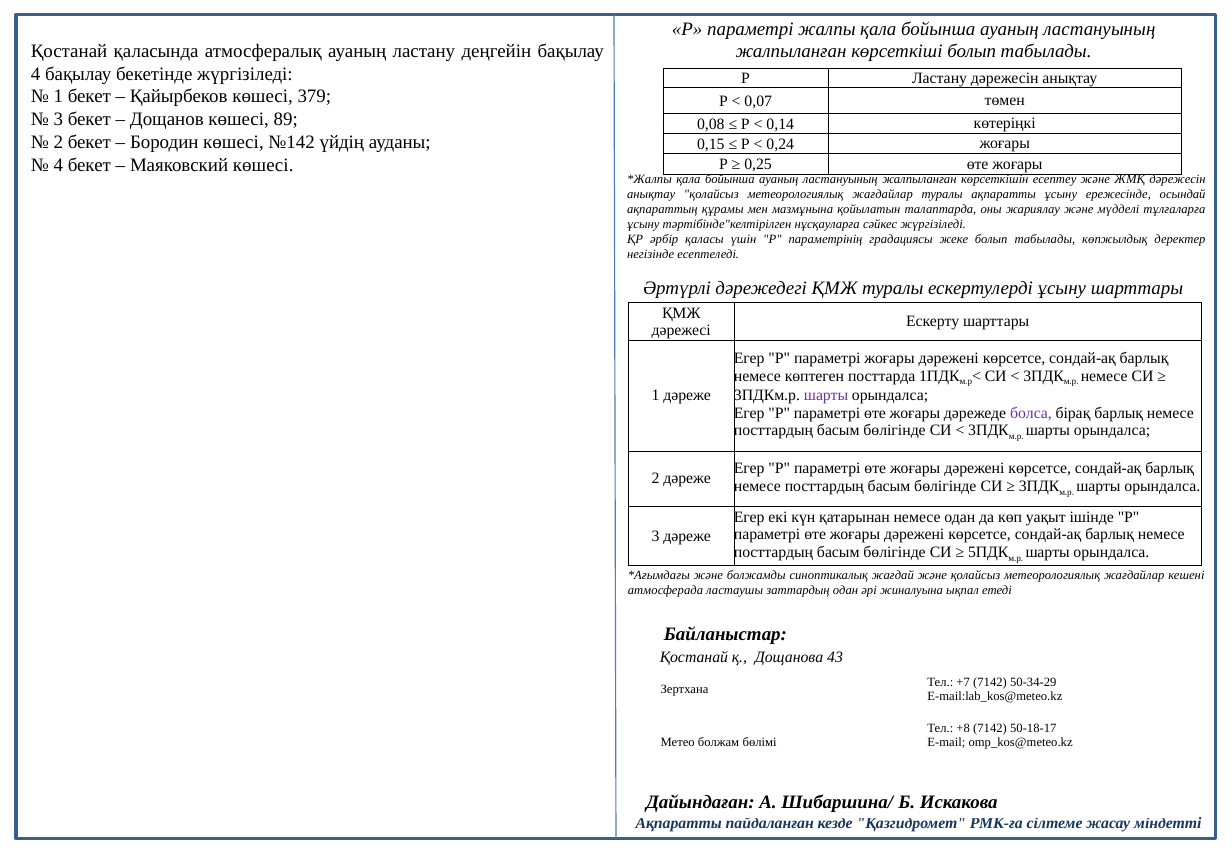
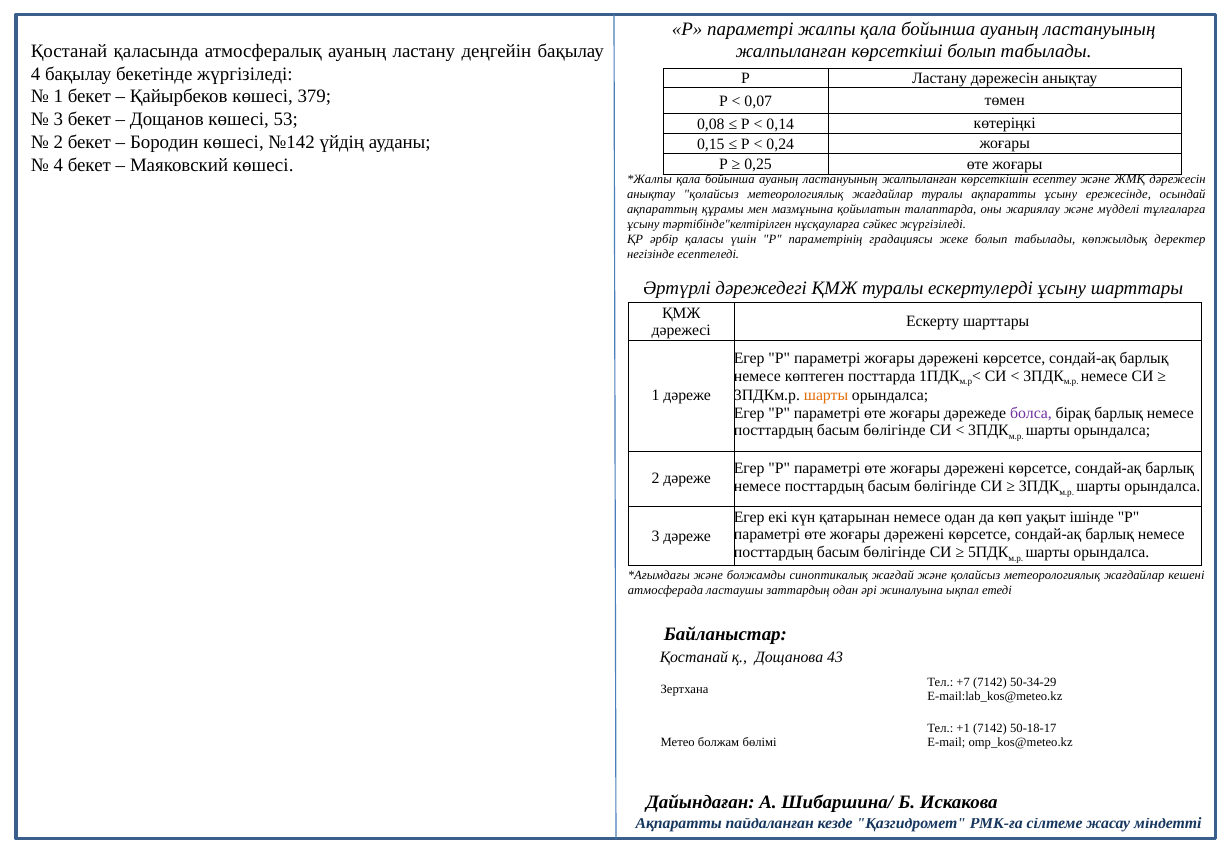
89: 89 -> 53
шарты at (826, 396) colour: purple -> orange
+8: +8 -> +1
